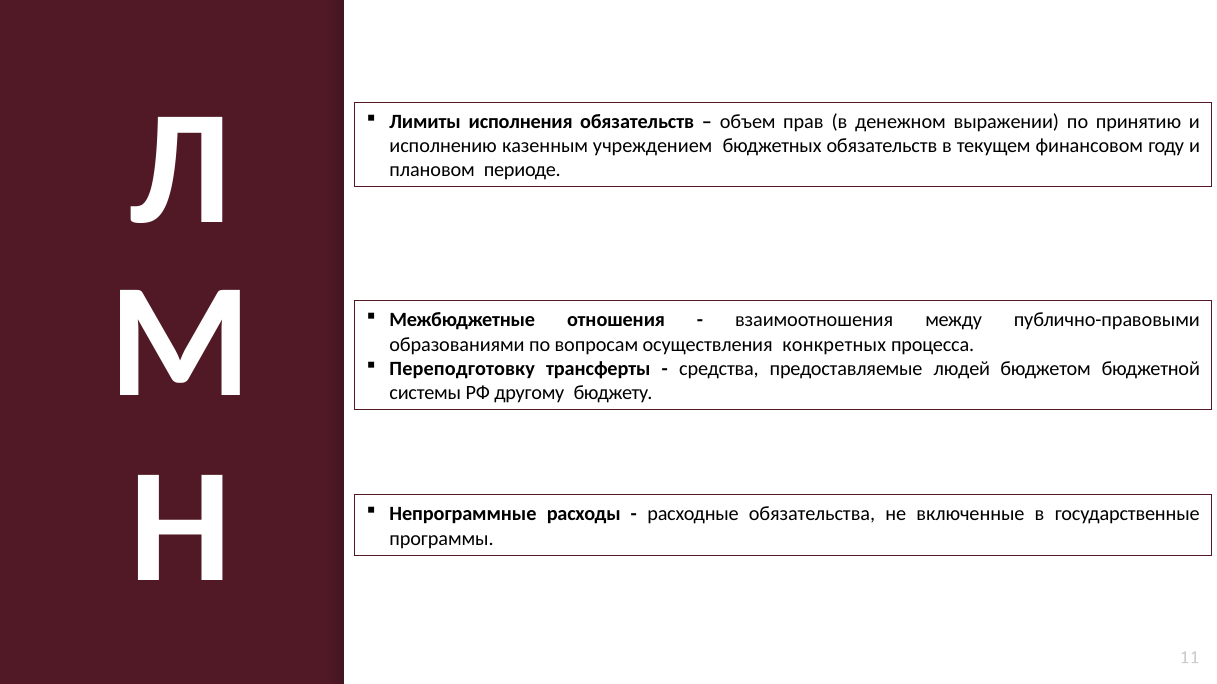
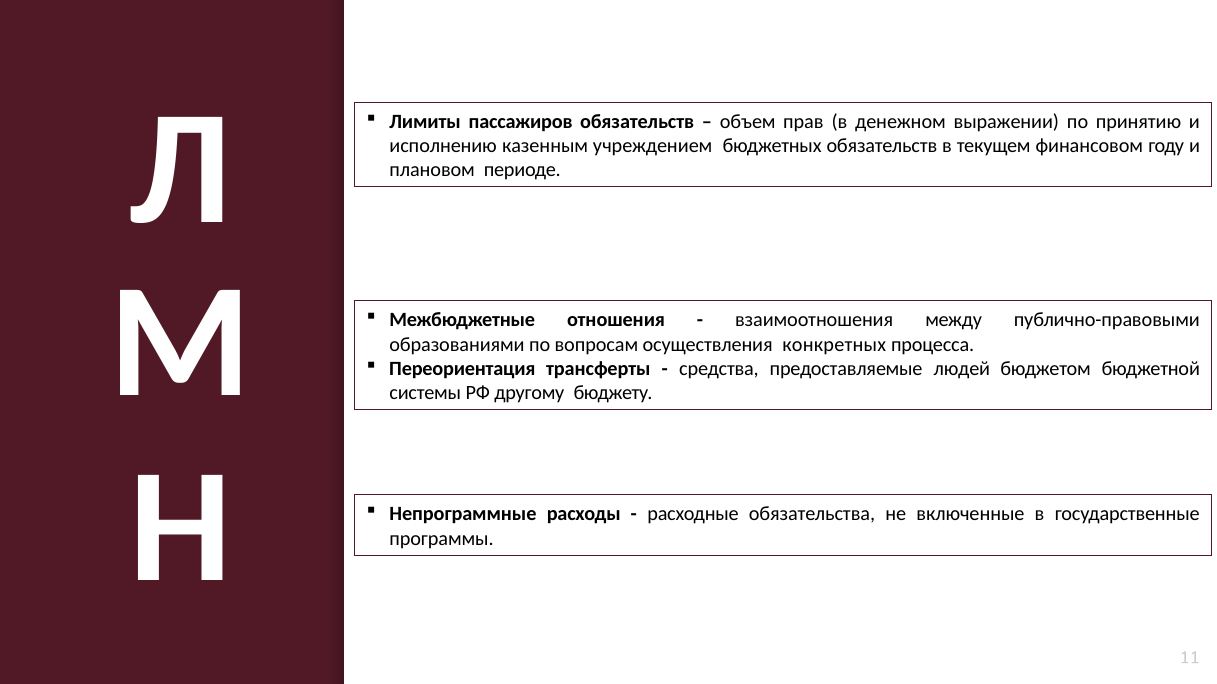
исполнения: исполнения -> пассажиров
Переподготовку: Переподготовку -> Переориентация
